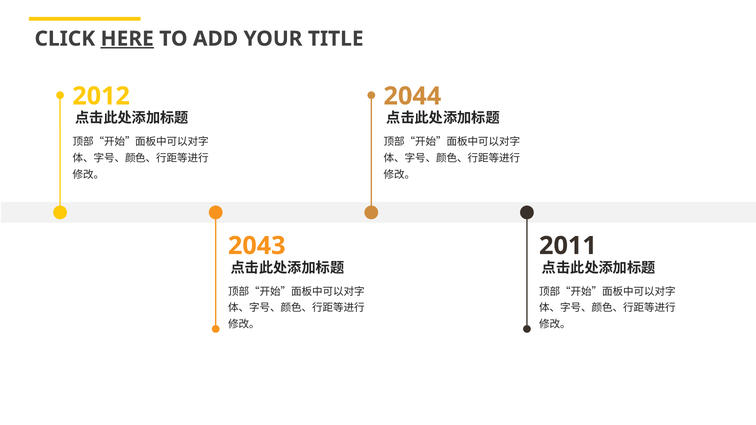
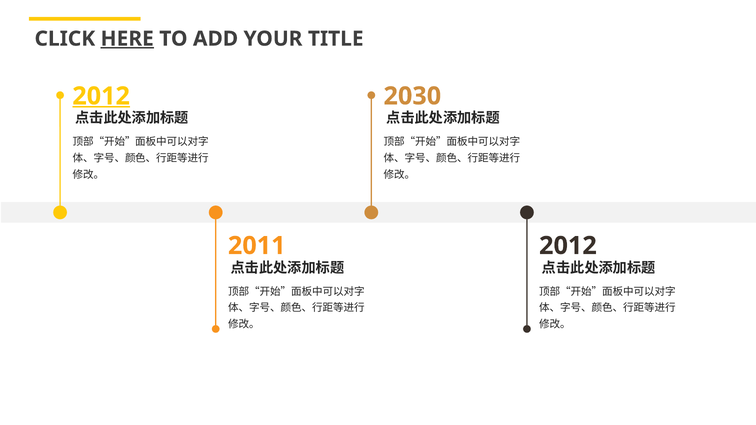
2012 at (101, 96) underline: none -> present
2044: 2044 -> 2030
2043: 2043 -> 2011
2011 at (568, 246): 2011 -> 2012
